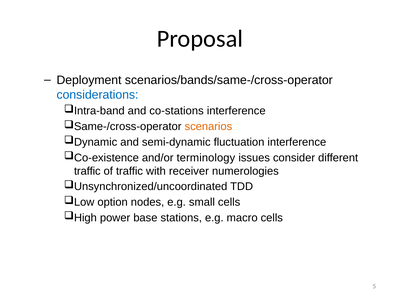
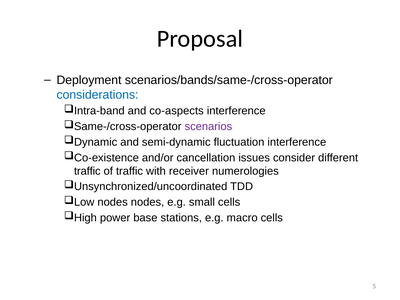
co-stations: co-stations -> co-aspects
scenarios colour: orange -> purple
terminology: terminology -> cancellation
option at (113, 202): option -> nodes
